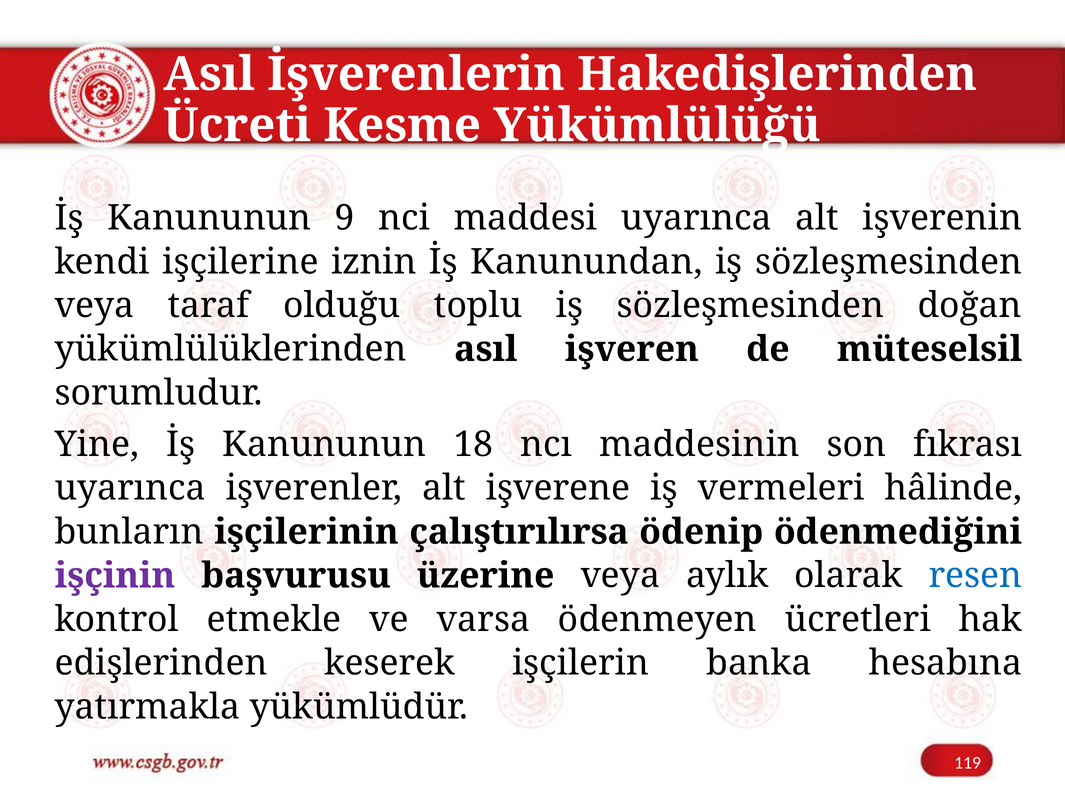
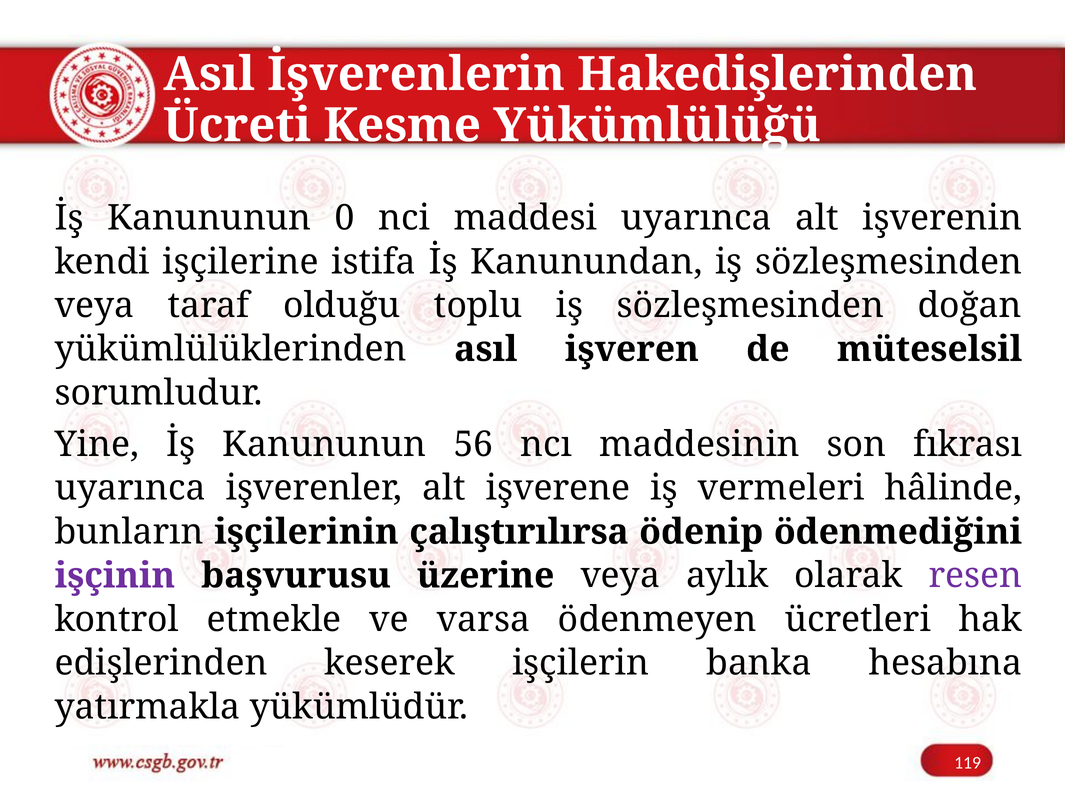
9: 9 -> 0
iznin: iznin -> istifa
18: 18 -> 56
resen colour: blue -> purple
